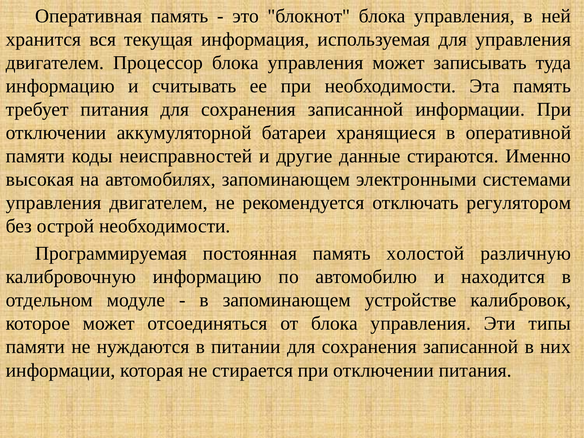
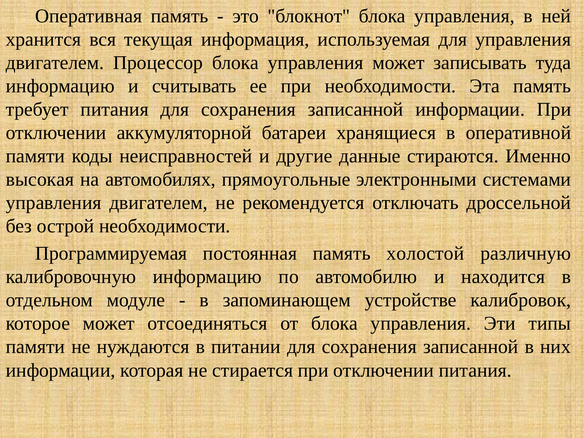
автомобилях запоминающем: запоминающем -> прямоугольные
регулятором: регулятором -> дроссельной
